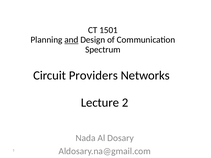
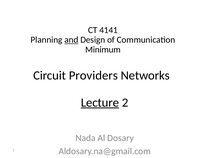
1501: 1501 -> 4141
Spectrum: Spectrum -> Minimum
Lecture underline: none -> present
